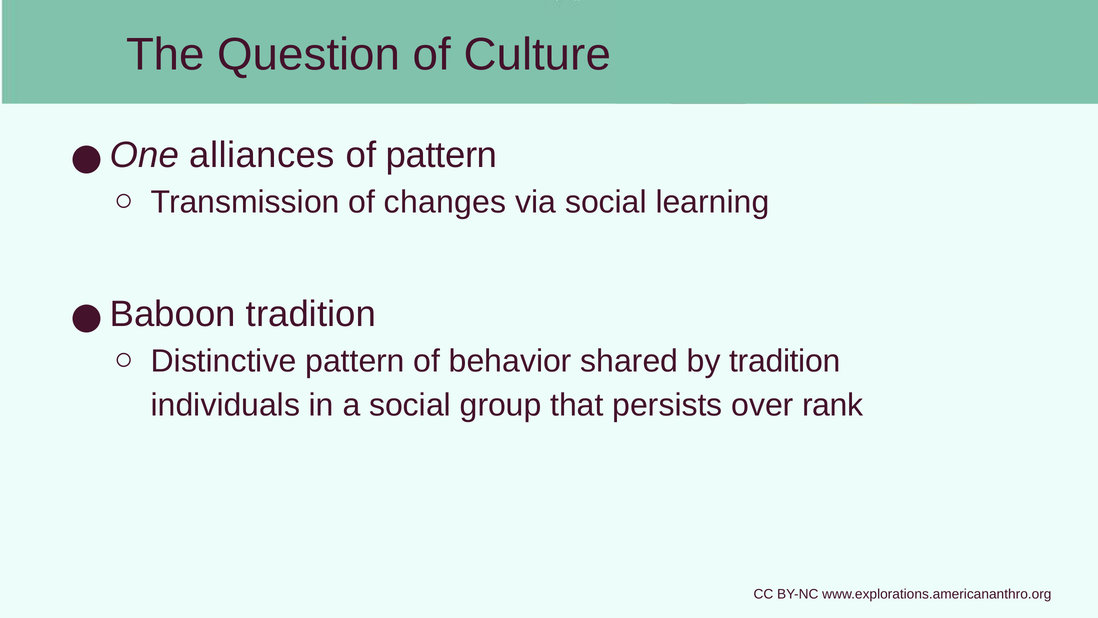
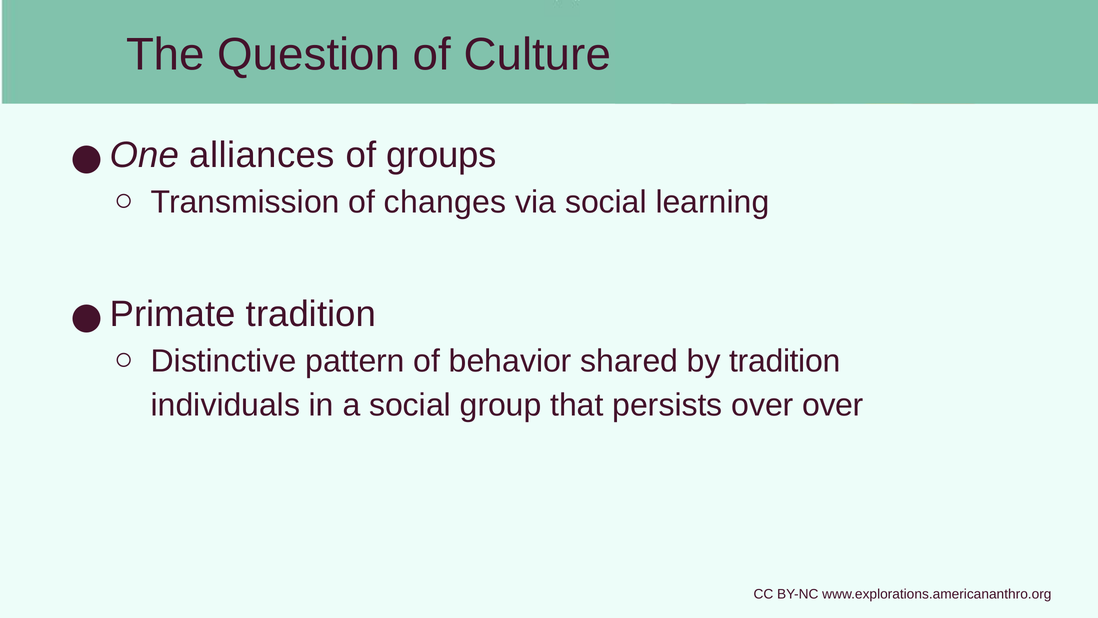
of pattern: pattern -> groups
Baboon: Baboon -> Primate
over rank: rank -> over
